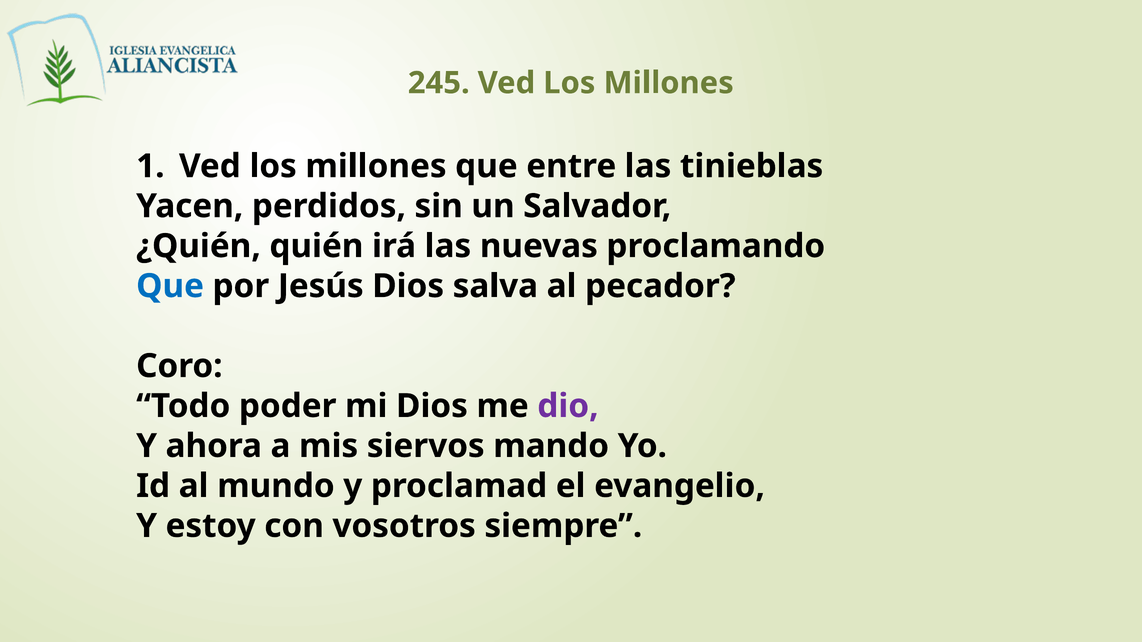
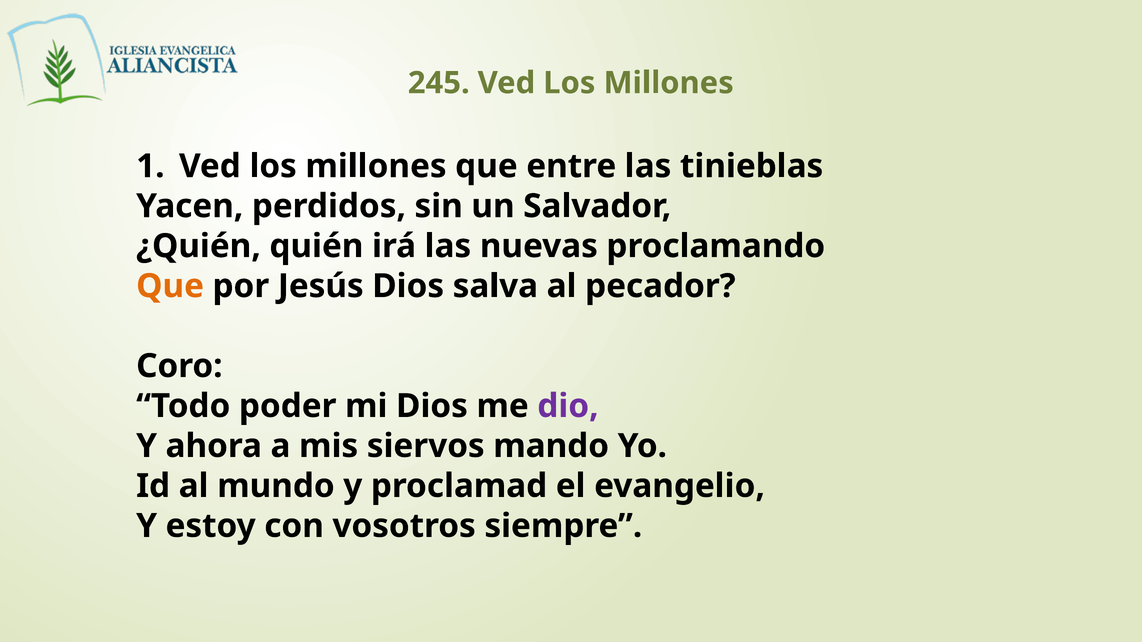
Que at (170, 286) colour: blue -> orange
